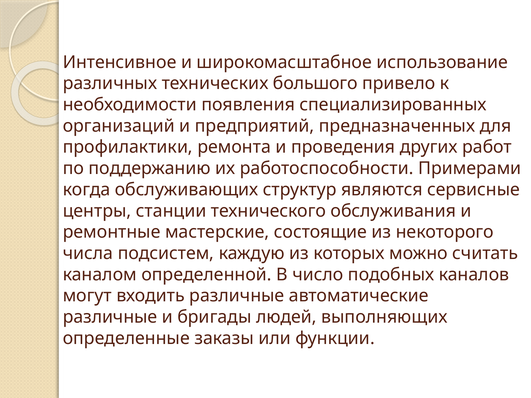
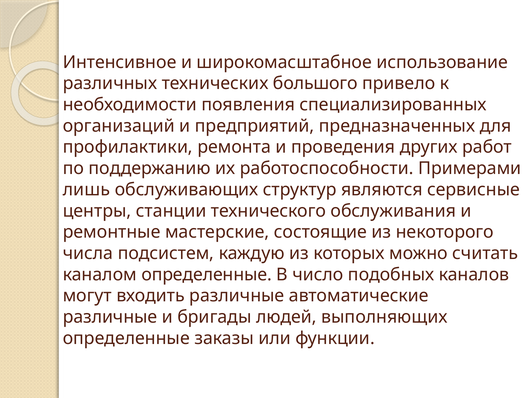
когда: когда -> лишь
каналом определенной: определенной -> определенные
